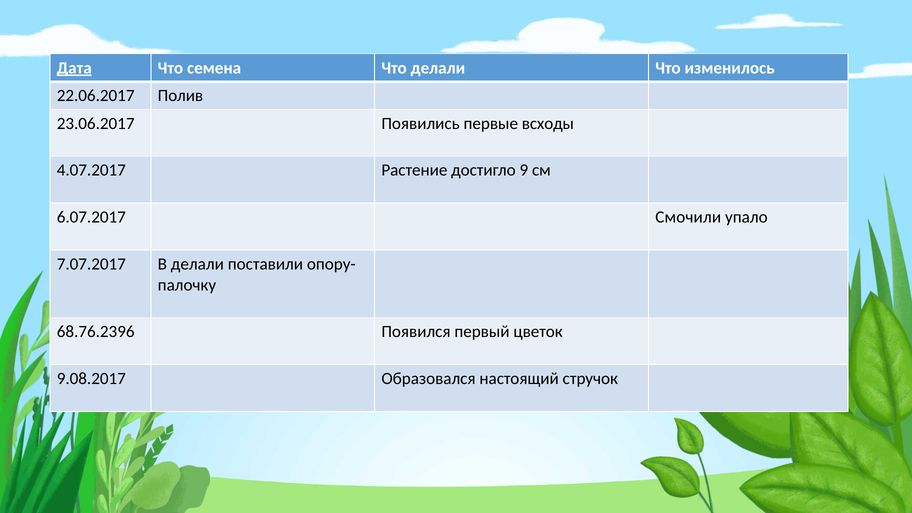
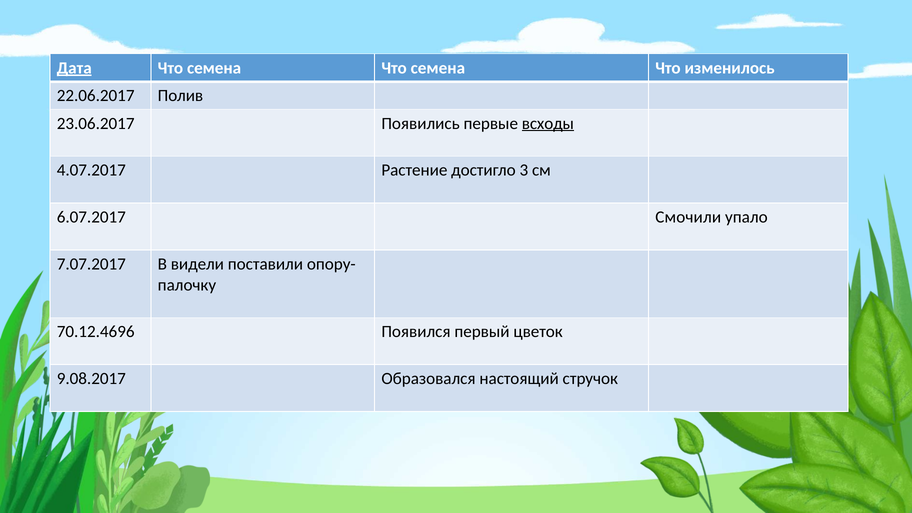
делали at (438, 68): делали -> семена
всходы underline: none -> present
9: 9 -> 3
В делали: делали -> видели
68.76.2396: 68.76.2396 -> 70.12.4696
